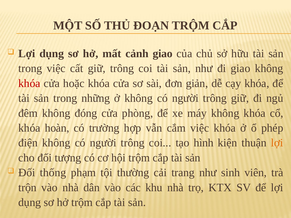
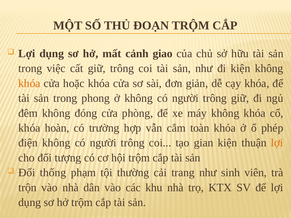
đi giao: giao -> kiện
khóa at (29, 83) colour: red -> orange
những: những -> phong
cắm việc: việc -> toàn
hình: hình -> gian
